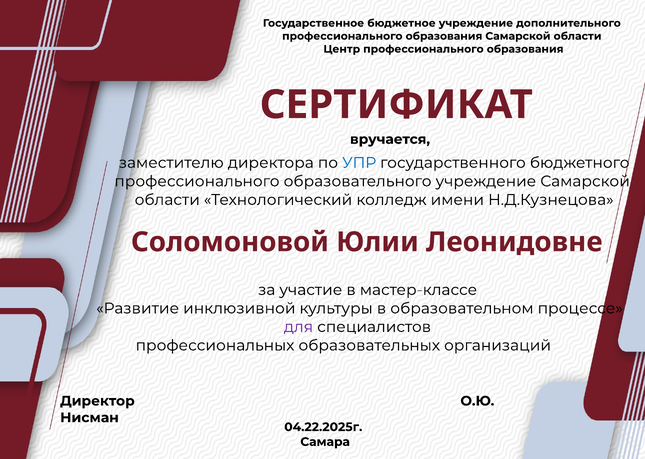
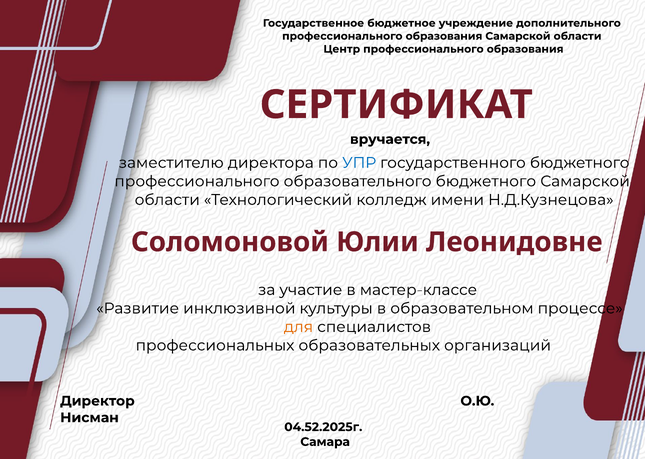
образовательного учреждение: учреждение -> бюджетного
для colour: purple -> orange
04.22.2025г: 04.22.2025г -> 04.52.2025г
